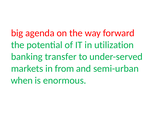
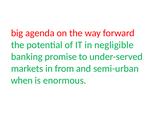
utilization: utilization -> negligible
transfer: transfer -> promise
